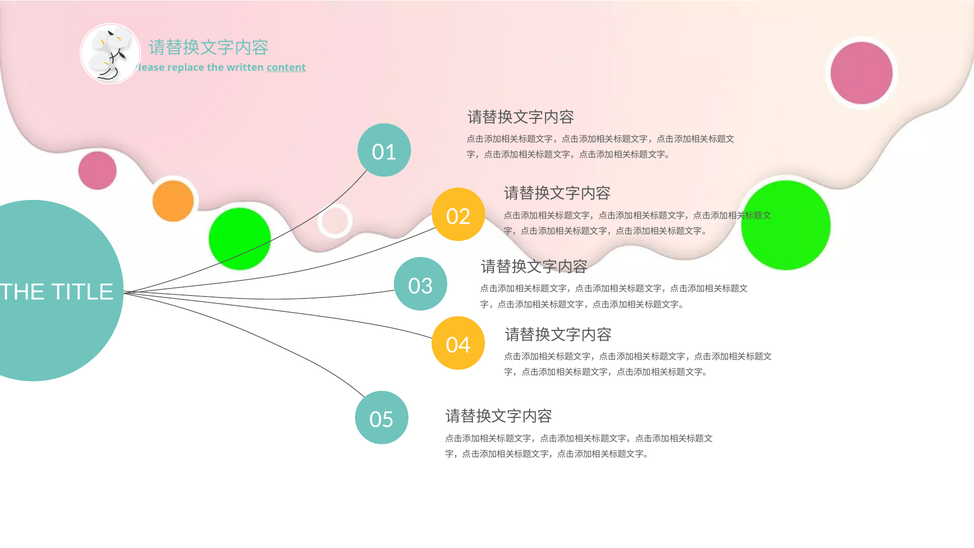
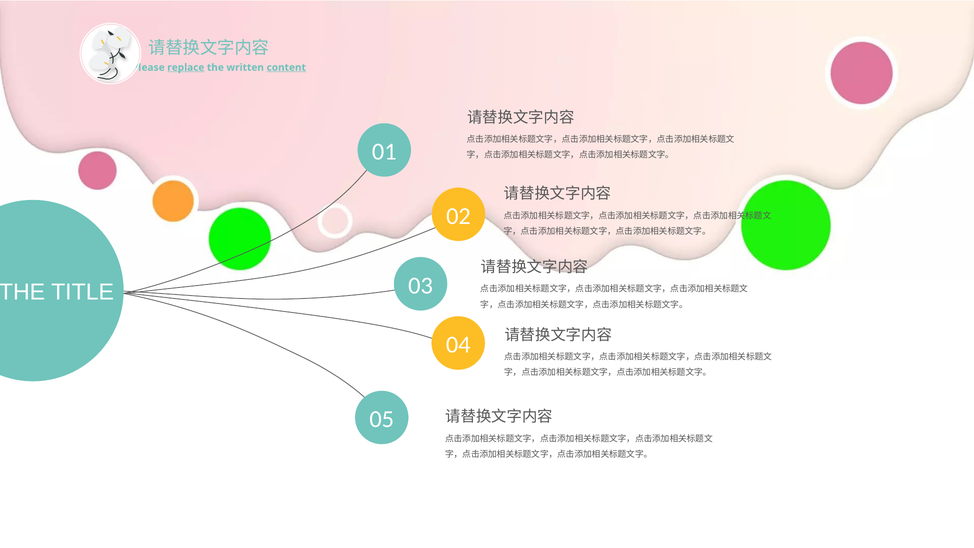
replace underline: none -> present
